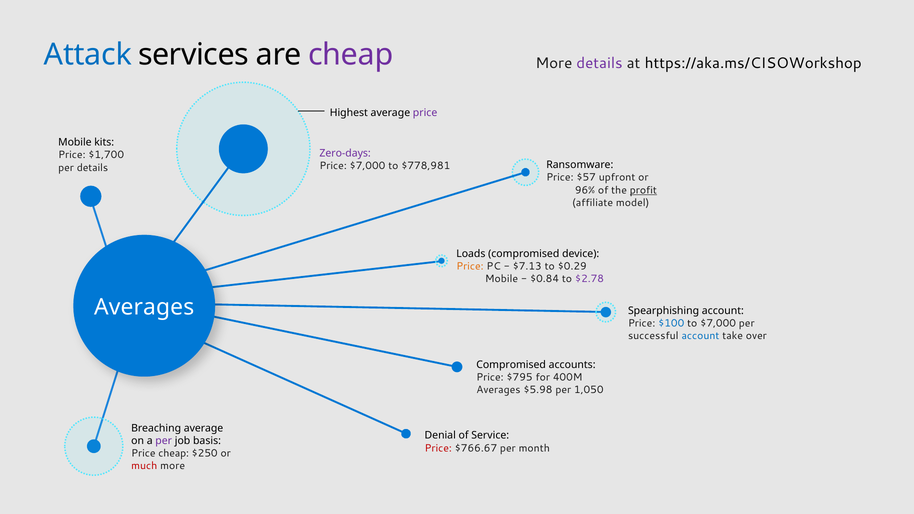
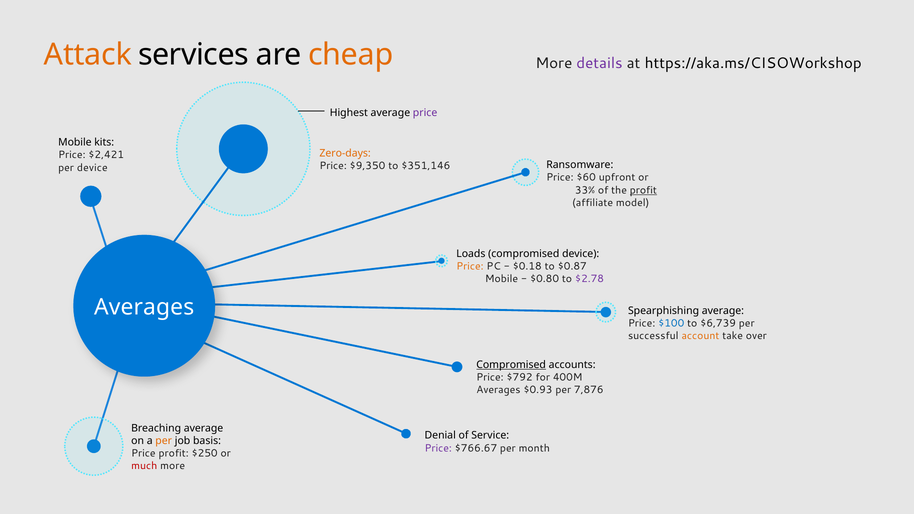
Attack colour: blue -> orange
cheap at (351, 55) colour: purple -> orange
Zero-days colour: purple -> orange
$1,700: $1,700 -> $2,421
Price $7,000: $7,000 -> $9,350
$778,981: $778,981 -> $351,146
per details: details -> device
$57: $57 -> $60
96%: 96% -> 33%
$7.13: $7.13 -> $0.18
$0.29: $0.29 -> $0.87
$0.84: $0.84 -> $0.80
Spearphishing account: account -> average
to $7,000: $7,000 -> $6,739
account at (700, 336) colour: blue -> orange
Compromised at (511, 365) underline: none -> present
$795: $795 -> $792
$5.98: $5.98 -> $0.93
1,050: 1,050 -> 7,876
per at (164, 441) colour: purple -> orange
Price at (438, 448) colour: red -> purple
Price cheap: cheap -> profit
